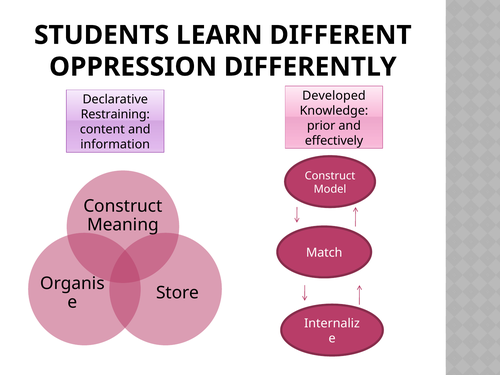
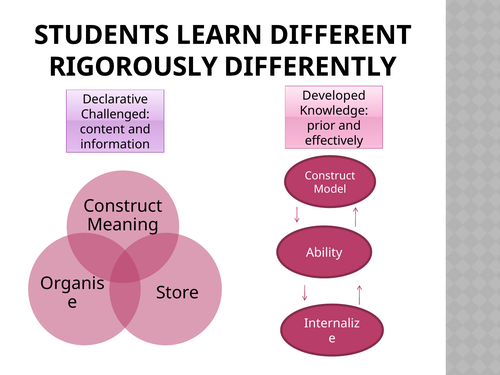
OPPRESSION: OPPRESSION -> RIGOROUSLY
Restraining: Restraining -> Challenged
Match: Match -> Ability
